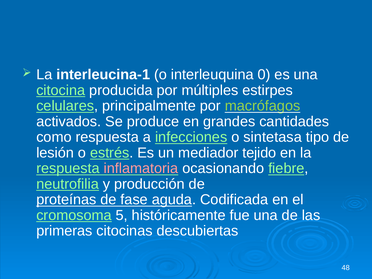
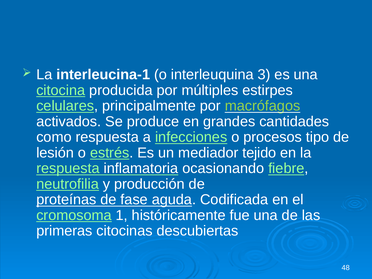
0: 0 -> 3
sintetasa: sintetasa -> procesos
inflamatoria colour: pink -> white
5: 5 -> 1
